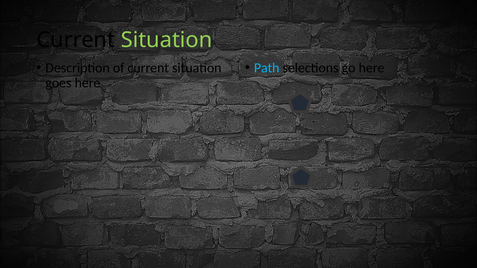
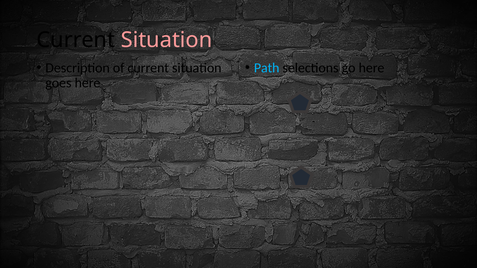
Situation at (167, 40) colour: light green -> pink
